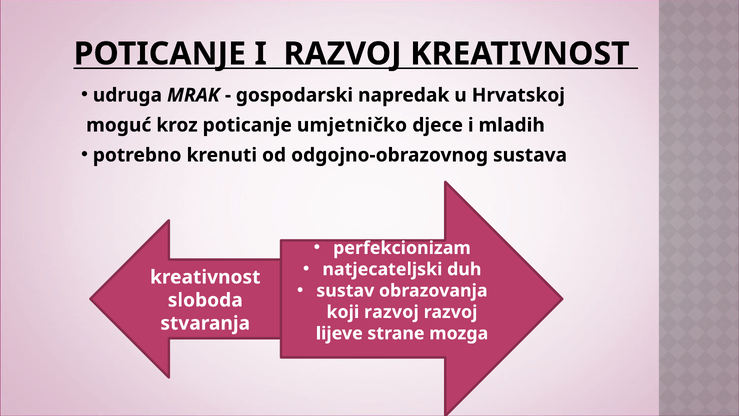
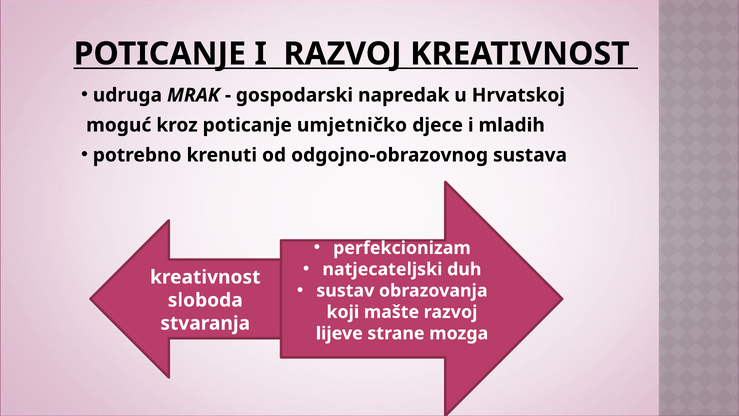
koji razvoj: razvoj -> mašte
